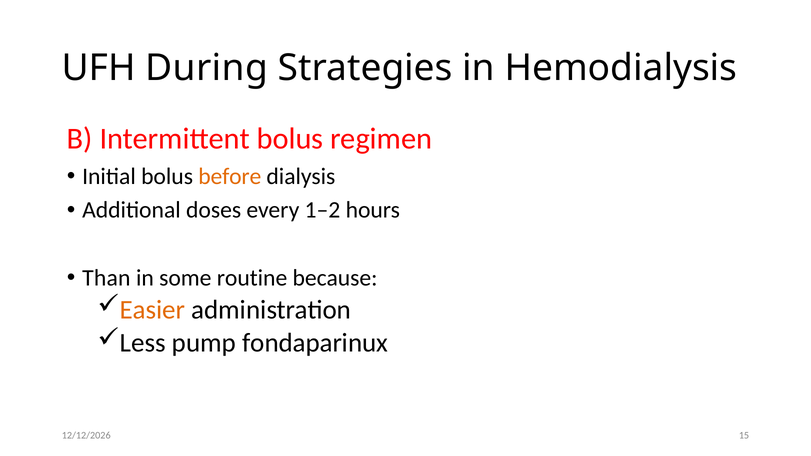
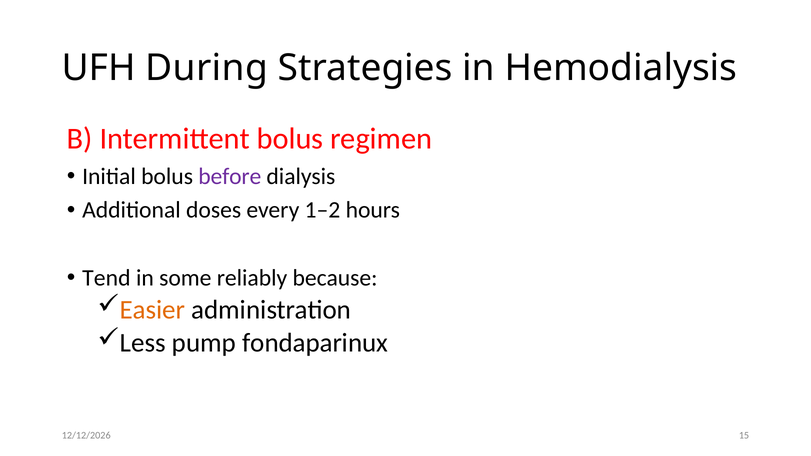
before colour: orange -> purple
Than: Than -> Tend
routine: routine -> reliably
